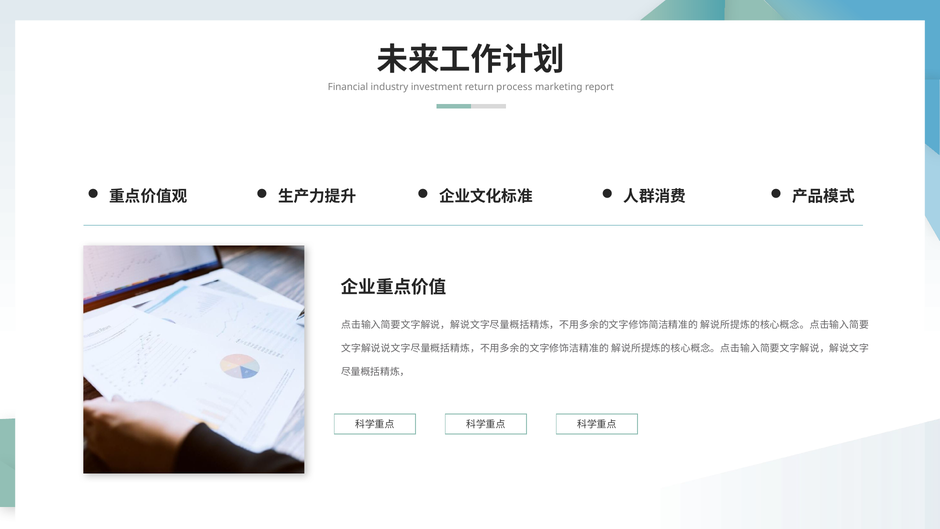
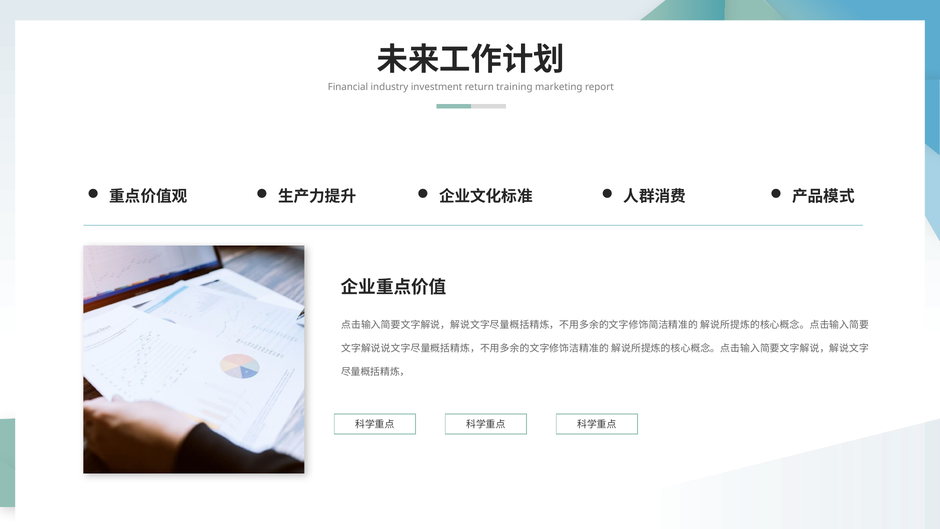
process: process -> training
